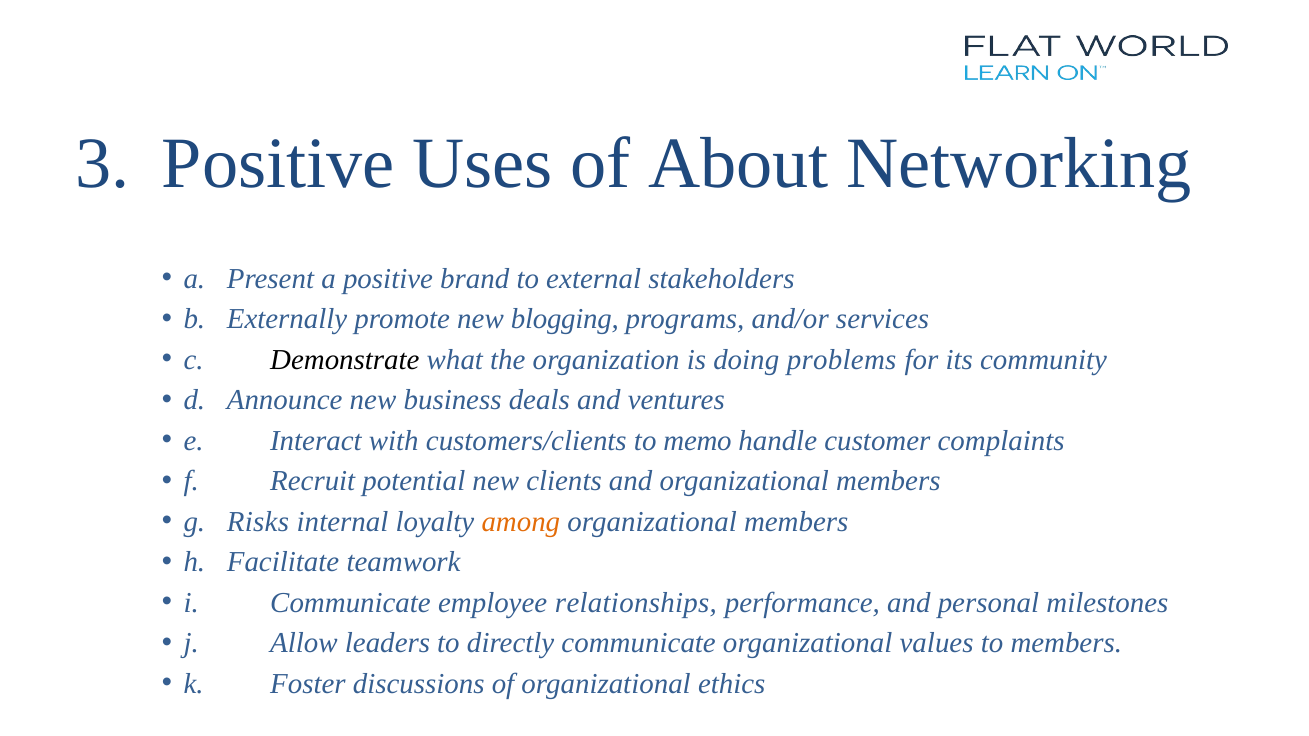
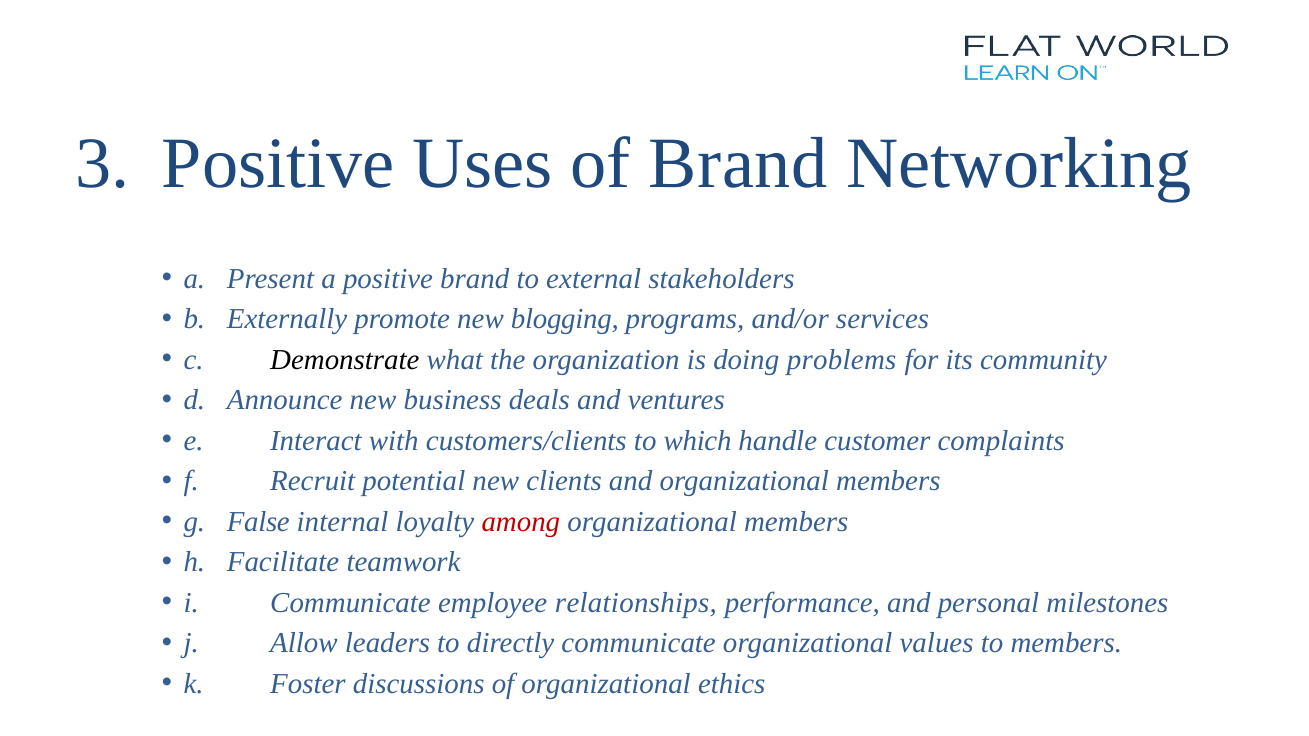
of About: About -> Brand
memo: memo -> which
Risks: Risks -> False
among colour: orange -> red
